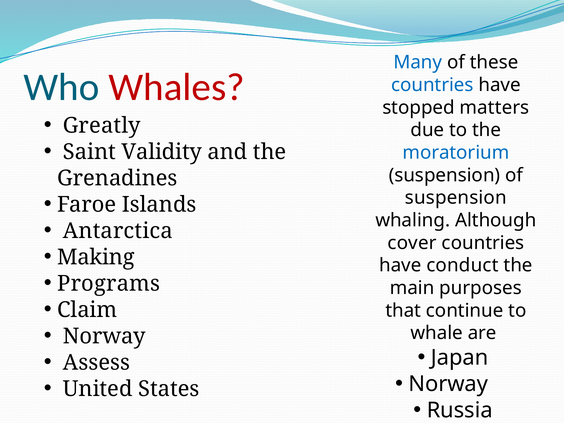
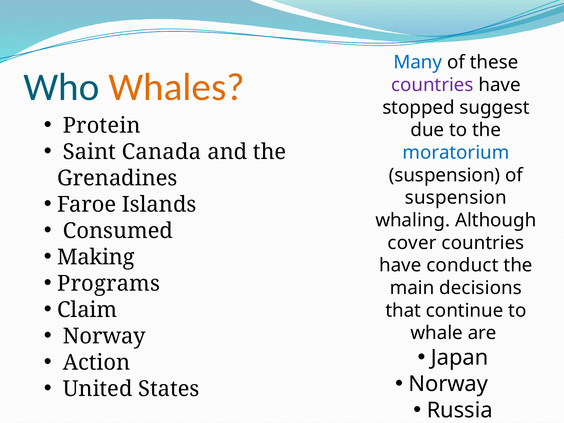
Whales colour: red -> orange
countries at (432, 85) colour: blue -> purple
matters: matters -> suggest
Greatly: Greatly -> Protein
Validity: Validity -> Canada
Antarctica: Antarctica -> Consumed
purposes: purposes -> decisions
Assess: Assess -> Action
